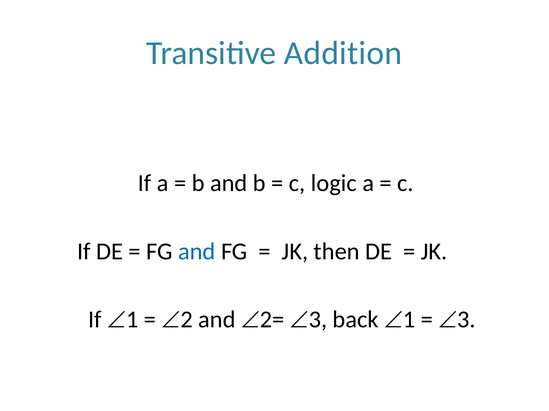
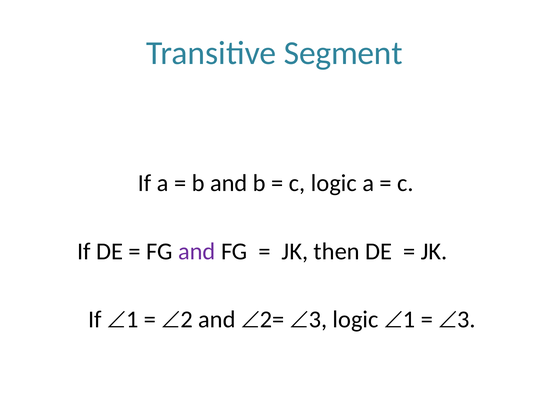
Addition: Addition -> Segment
and at (197, 252) colour: blue -> purple
3 back: back -> logic
